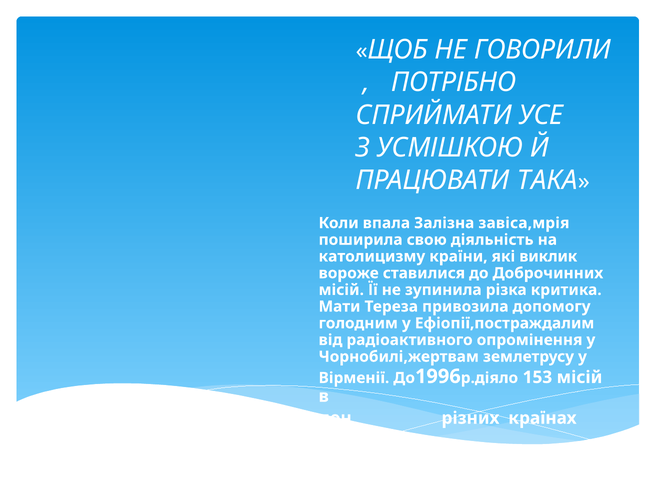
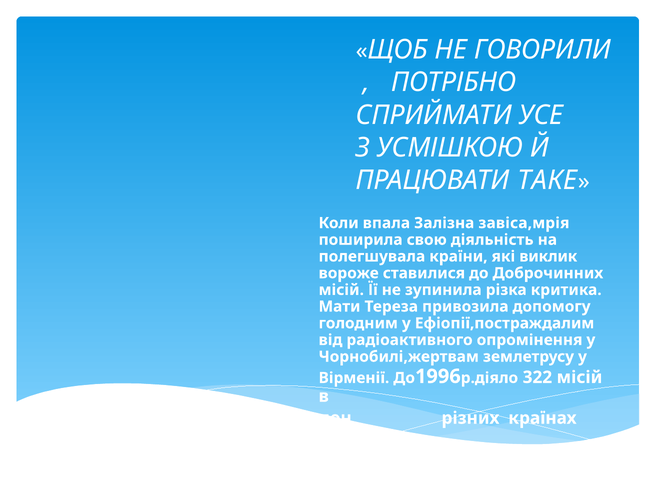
ТАКА: ТАКА -> ТАКЕ
католицизму: католицизму -> полегшувала
153: 153 -> 322
